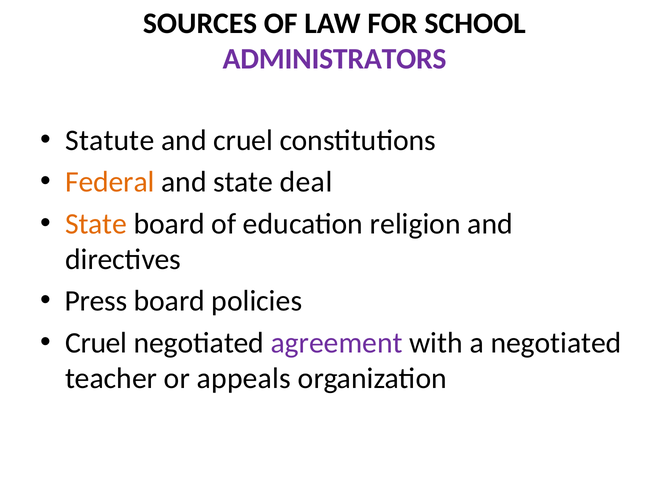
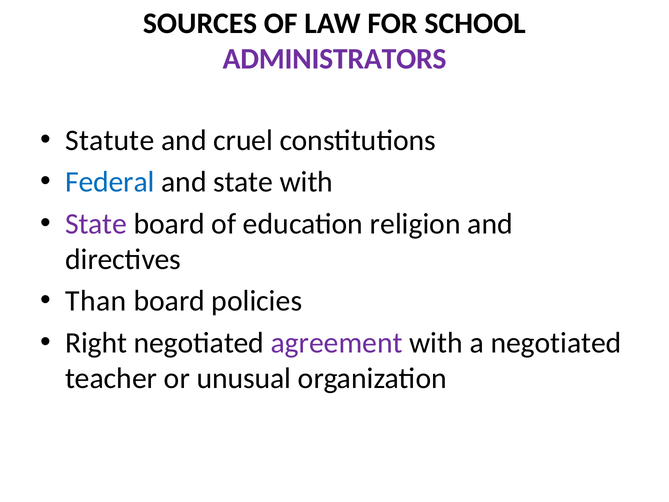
Federal colour: orange -> blue
state deal: deal -> with
State at (96, 224) colour: orange -> purple
Press: Press -> Than
Cruel at (96, 343): Cruel -> Right
appeals: appeals -> unusual
